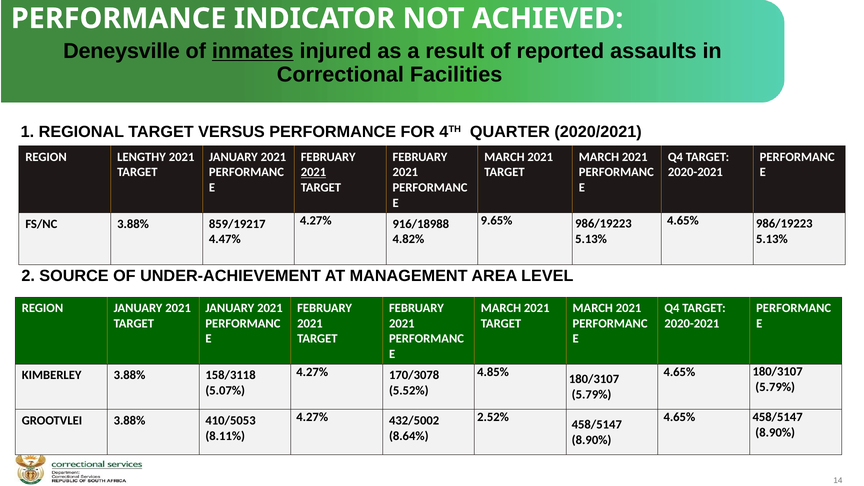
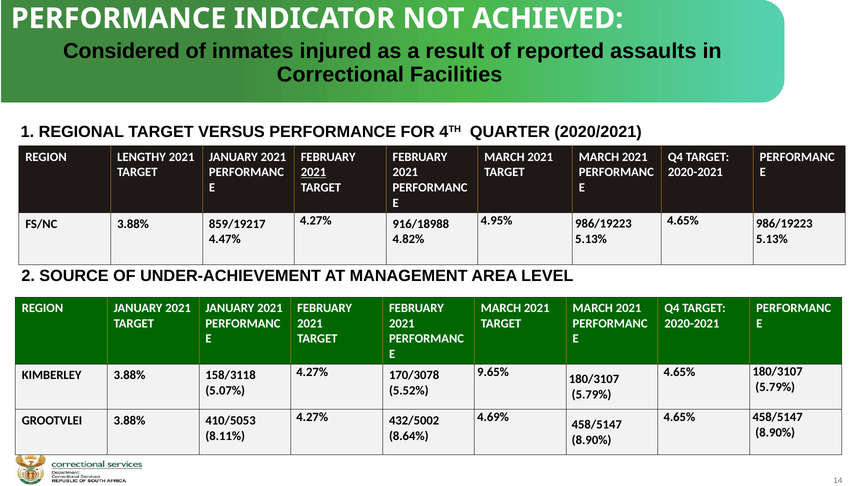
Deneysville: Deneysville -> Considered
inmates underline: present -> none
9.65%: 9.65% -> 4.95%
4.85%: 4.85% -> 9.65%
2.52%: 2.52% -> 4.69%
